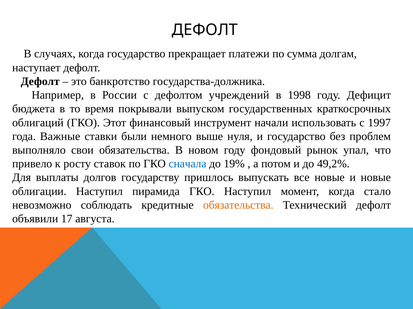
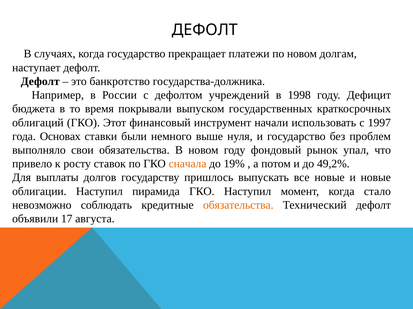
по сумма: сумма -> новом
Важные: Важные -> Основах
сначала colour: blue -> orange
